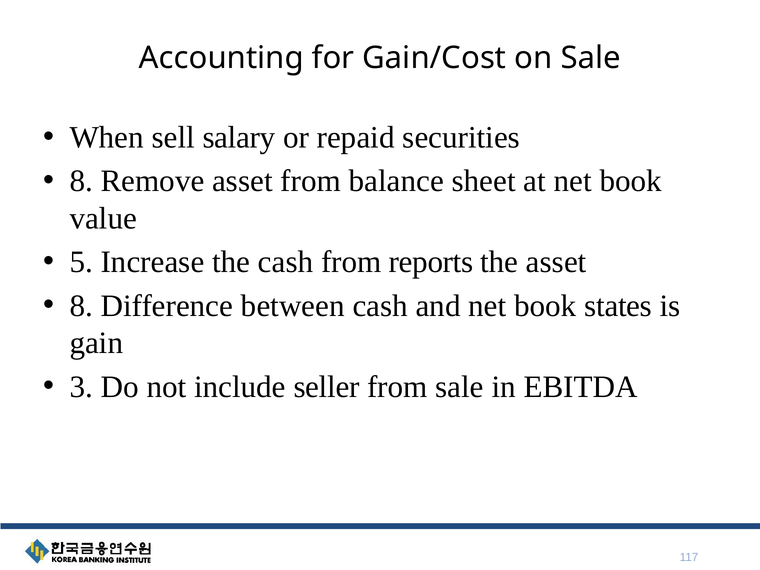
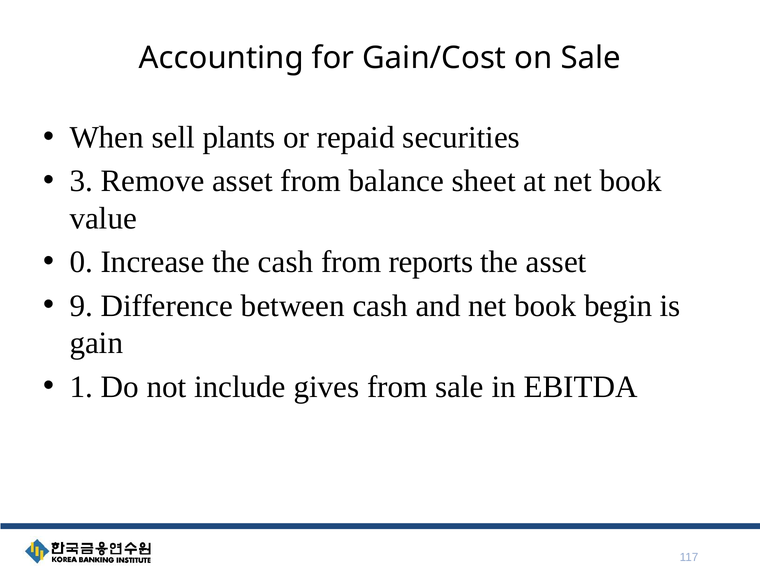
salary: salary -> plants
8 at (81, 181): 8 -> 3
5: 5 -> 0
8 at (81, 306): 8 -> 9
states: states -> begin
3: 3 -> 1
seller: seller -> gives
